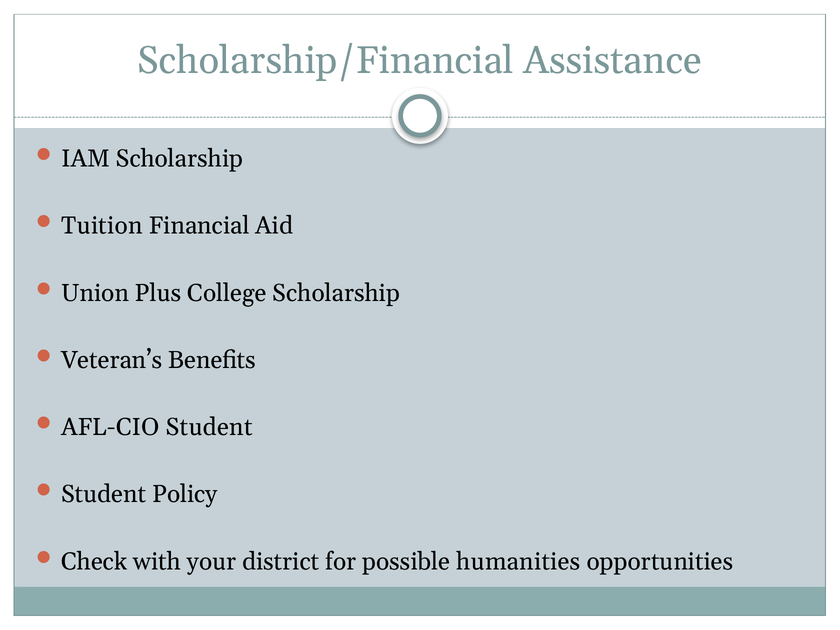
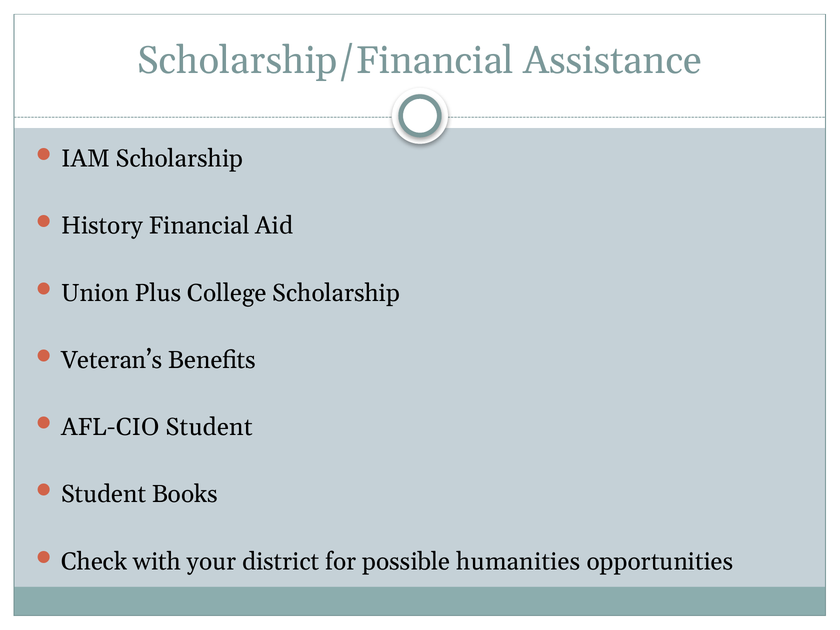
Tuition: Tuition -> History
Policy: Policy -> Books
